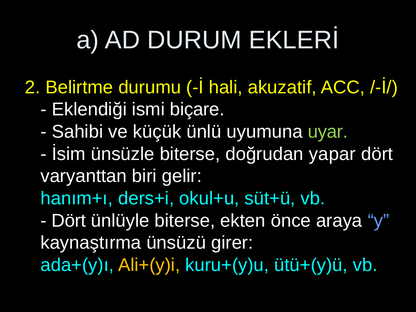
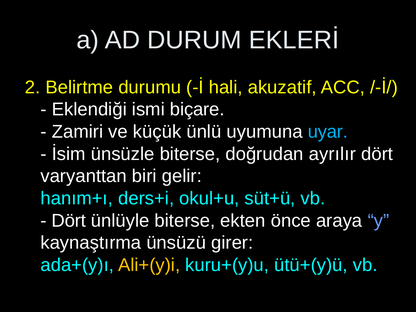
Sahibi: Sahibi -> Zamiri
uyar colour: light green -> light blue
yapar: yapar -> ayrılır
